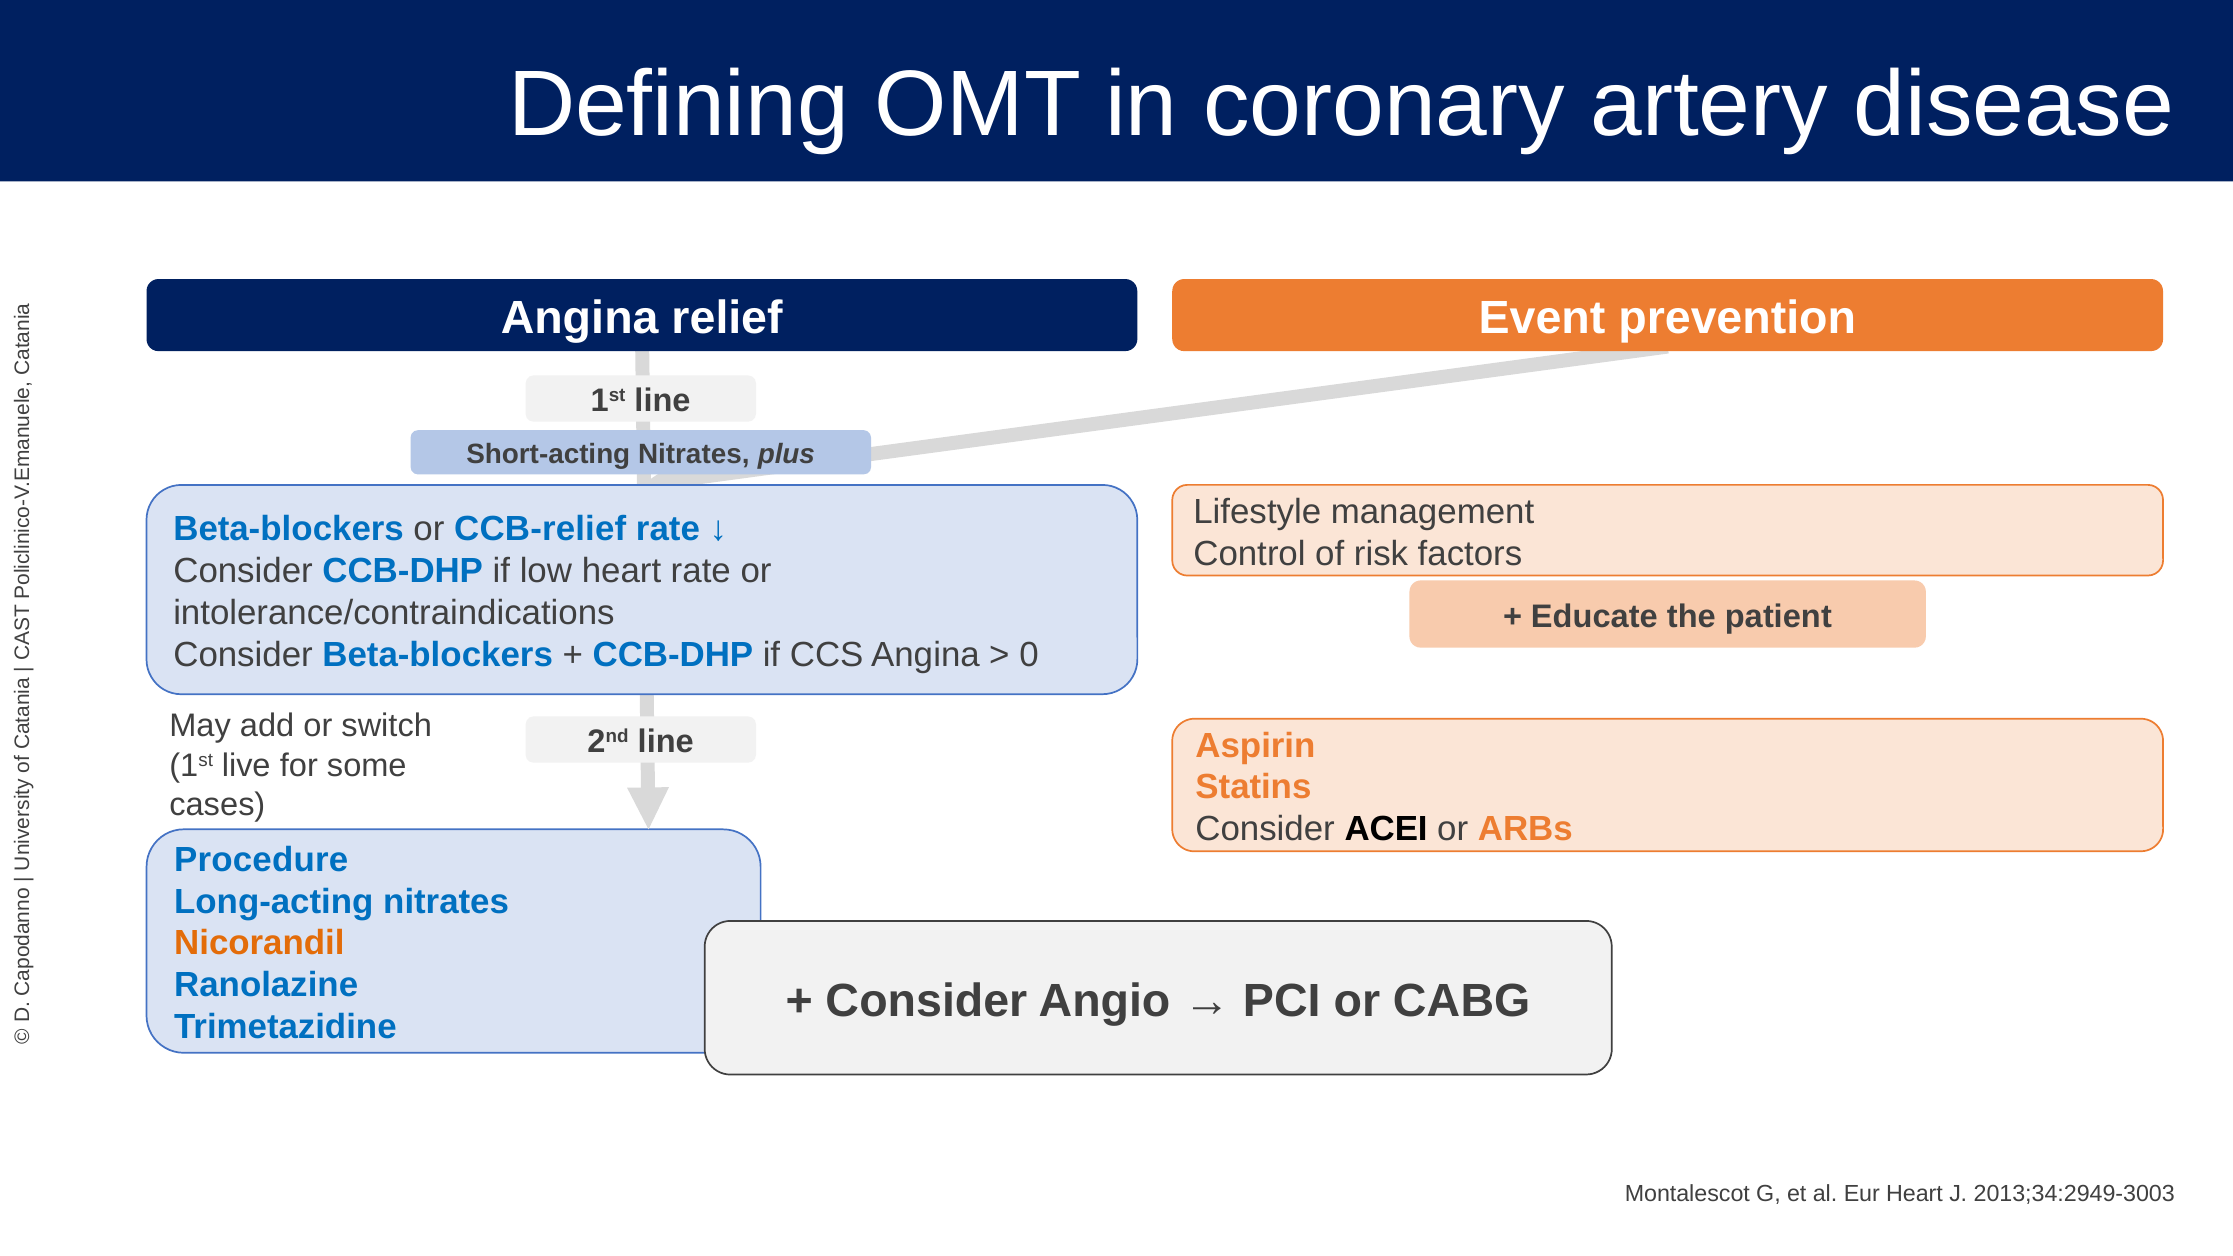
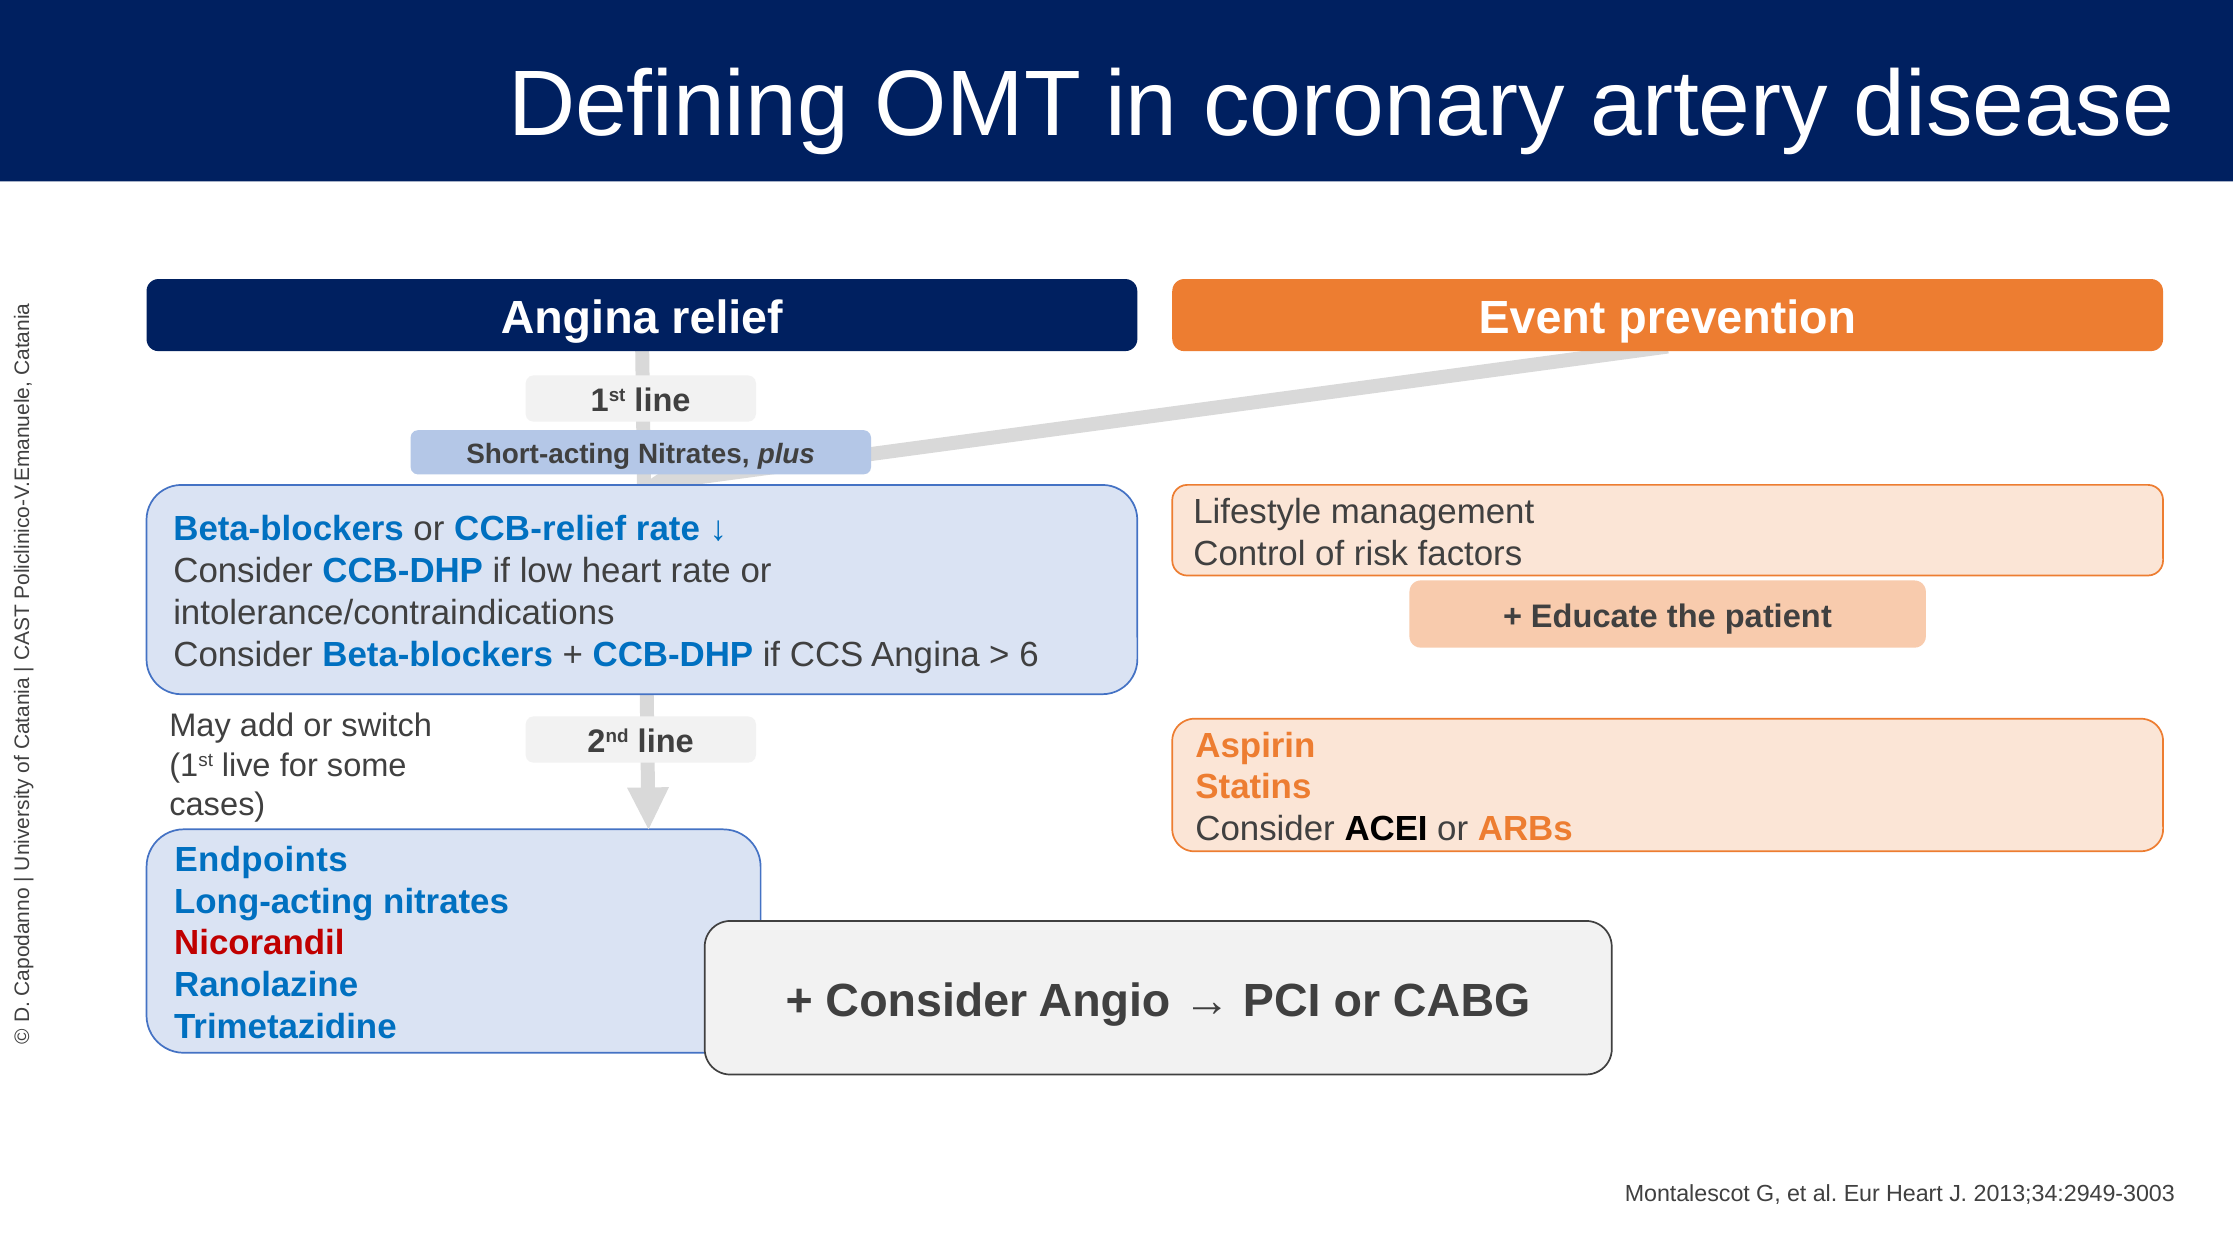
0: 0 -> 6
Procedure: Procedure -> Endpoints
Nicorandil colour: orange -> red
